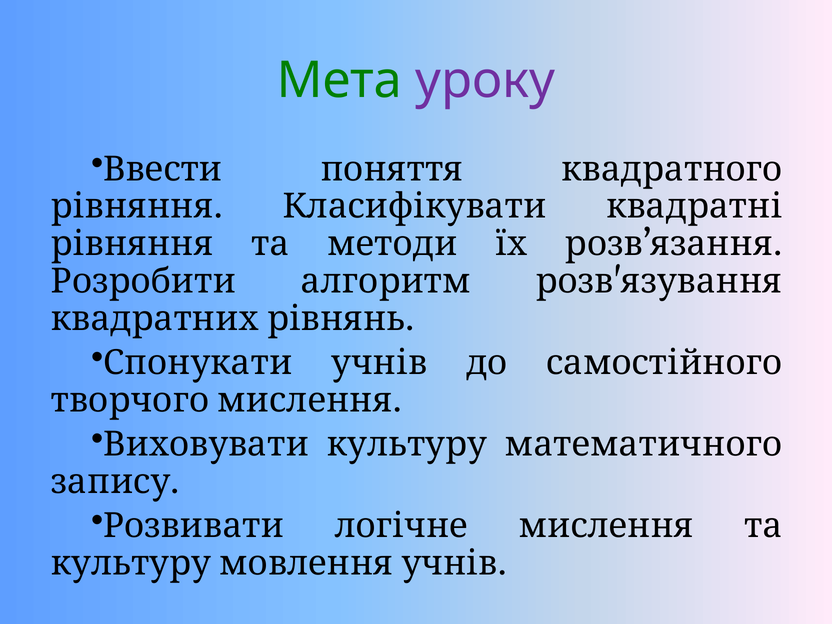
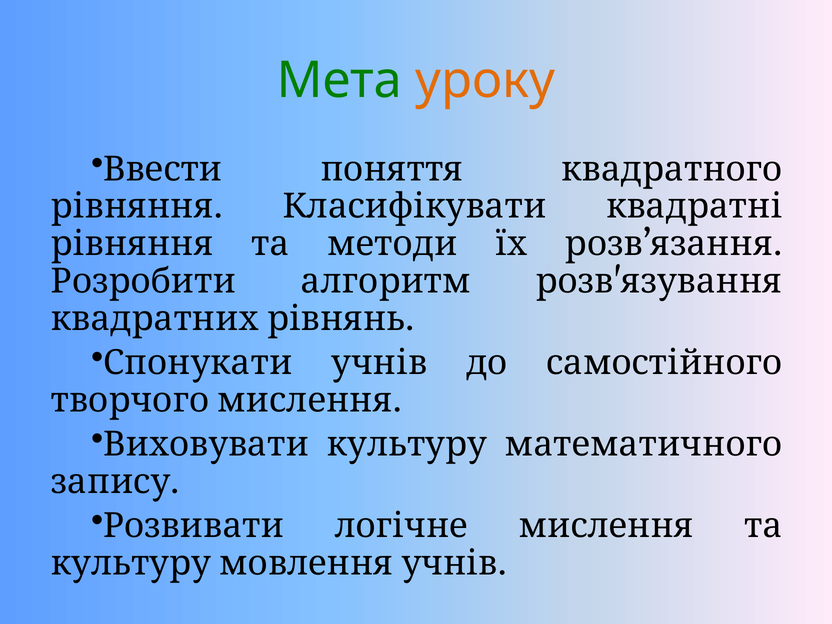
уроку colour: purple -> orange
